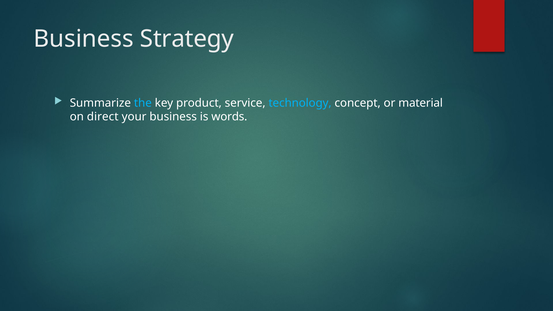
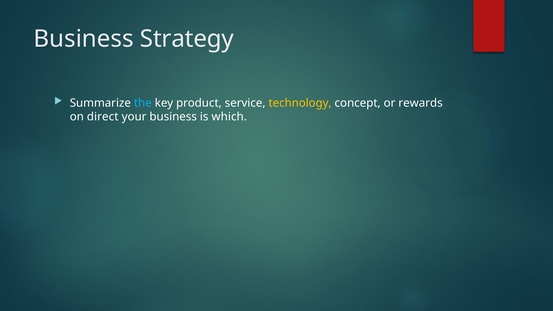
technology colour: light blue -> yellow
material: material -> rewards
words: words -> which
